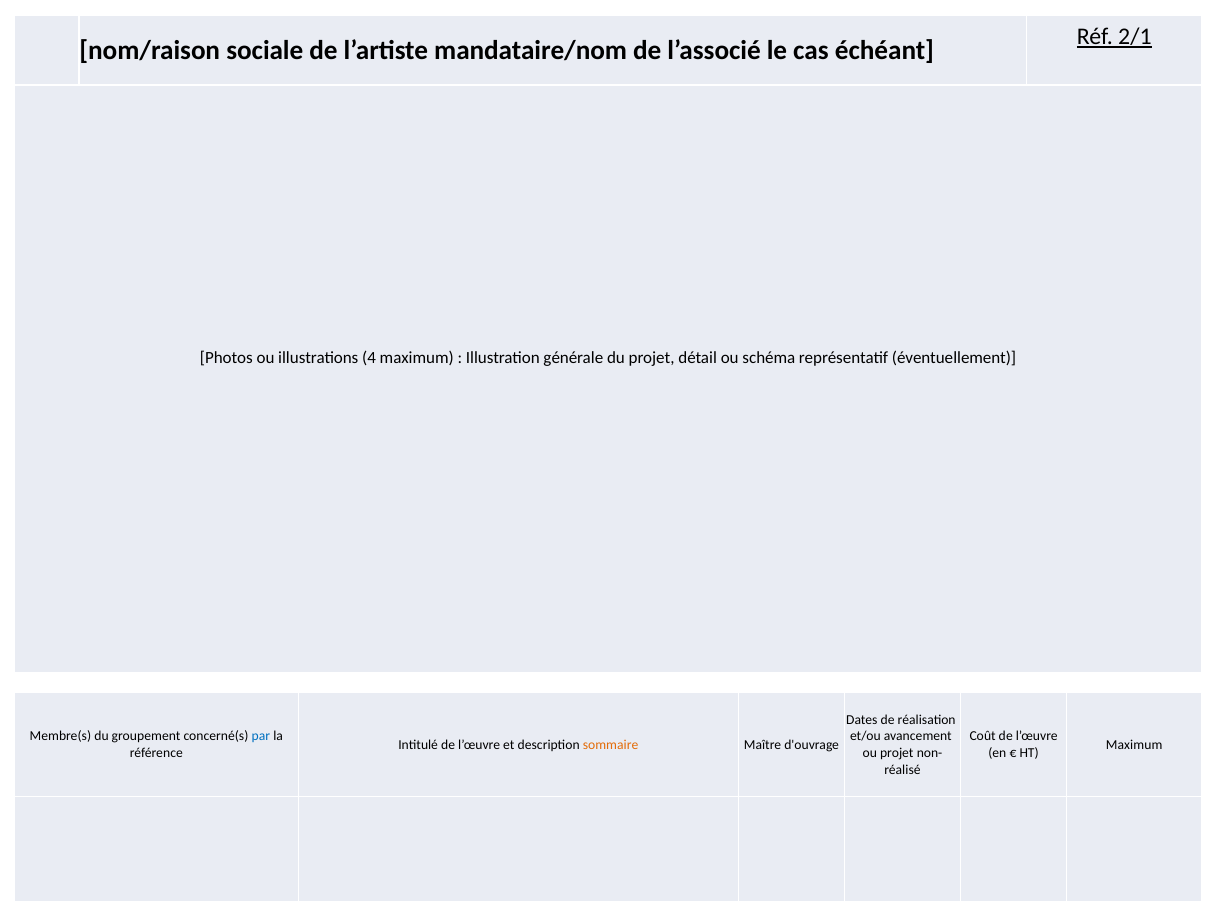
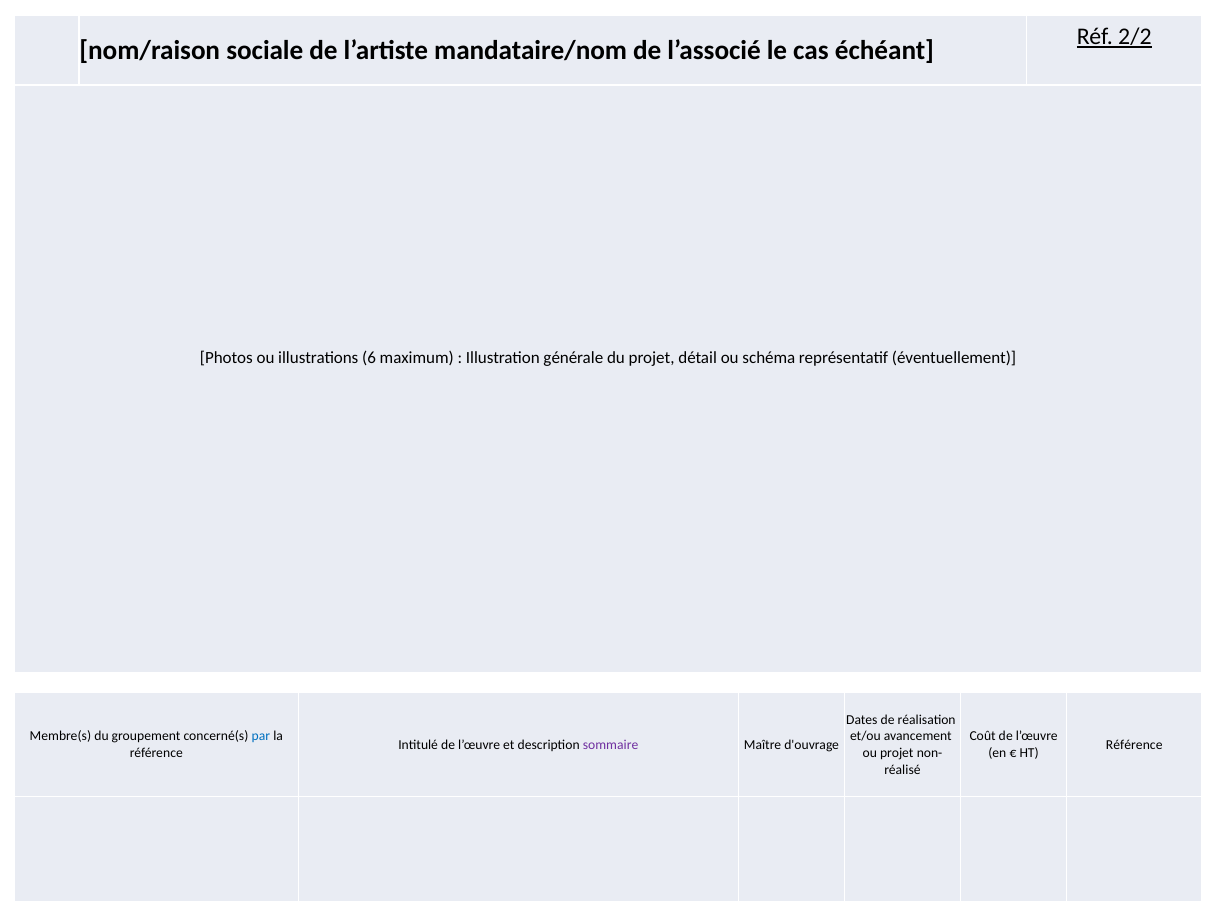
2/1: 2/1 -> 2/2
4: 4 -> 6
sommaire colour: orange -> purple
Maximum at (1134, 744): Maximum -> Référence
